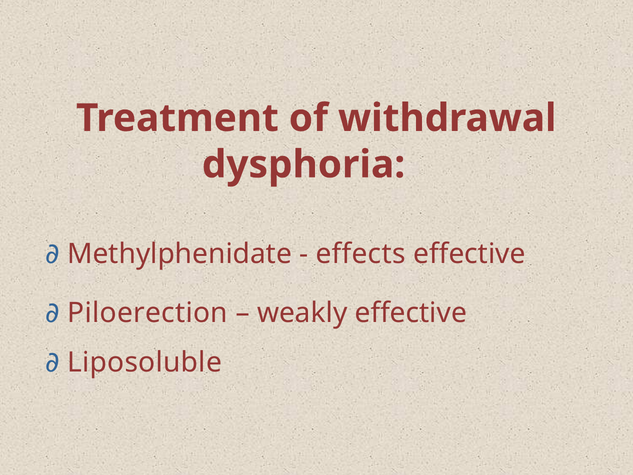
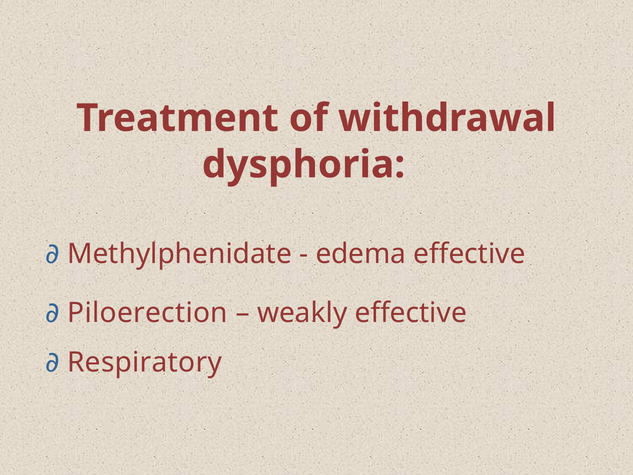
effects: effects -> edema
Liposoluble: Liposoluble -> Respiratory
